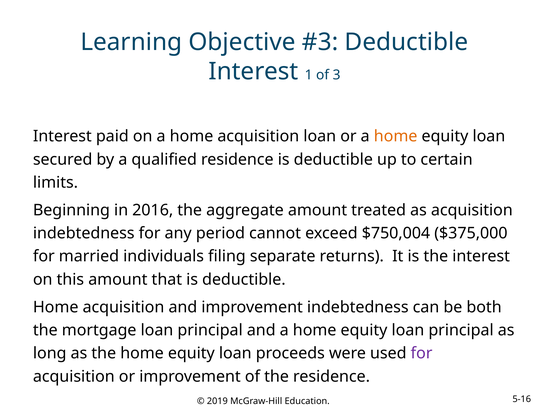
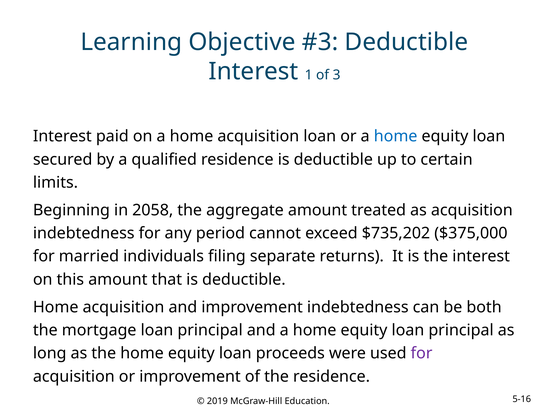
home at (396, 136) colour: orange -> blue
2016: 2016 -> 2058
$750,004: $750,004 -> $735,202
